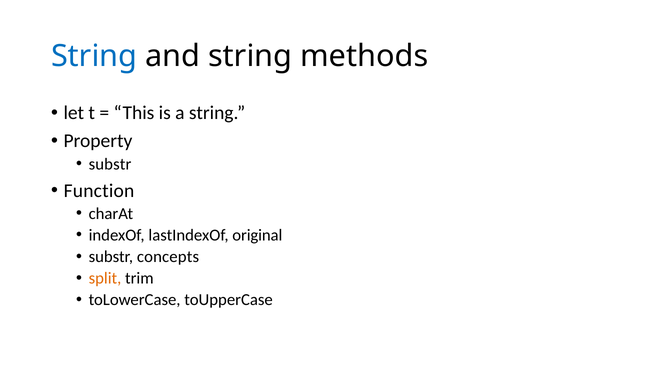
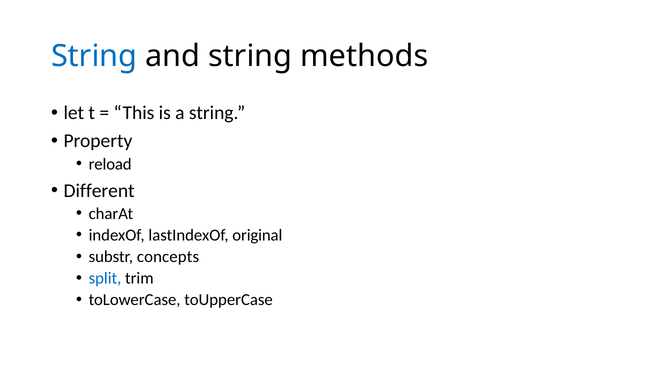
substr at (110, 164): substr -> reload
Function: Function -> Different
split colour: orange -> blue
